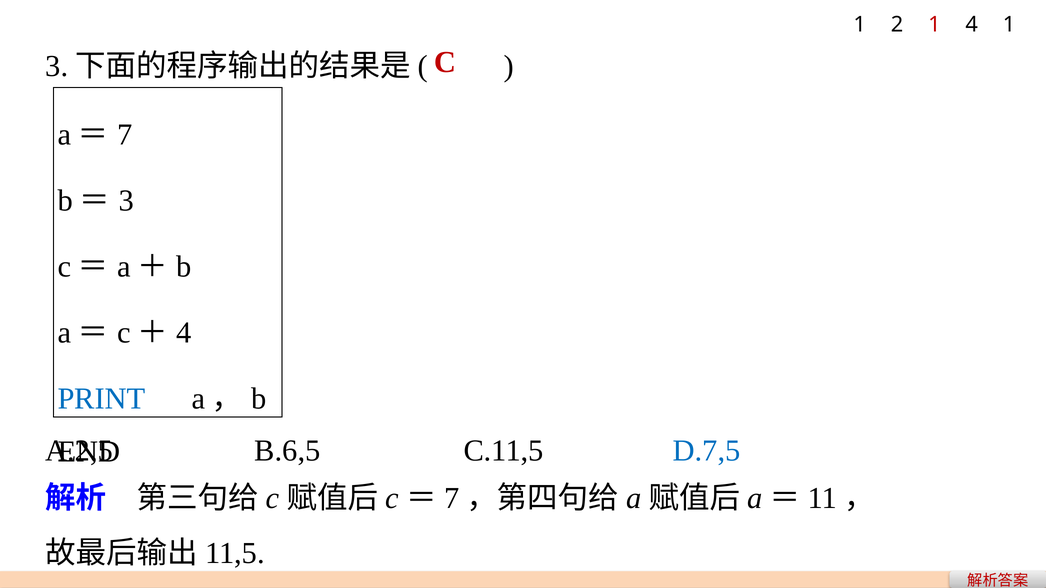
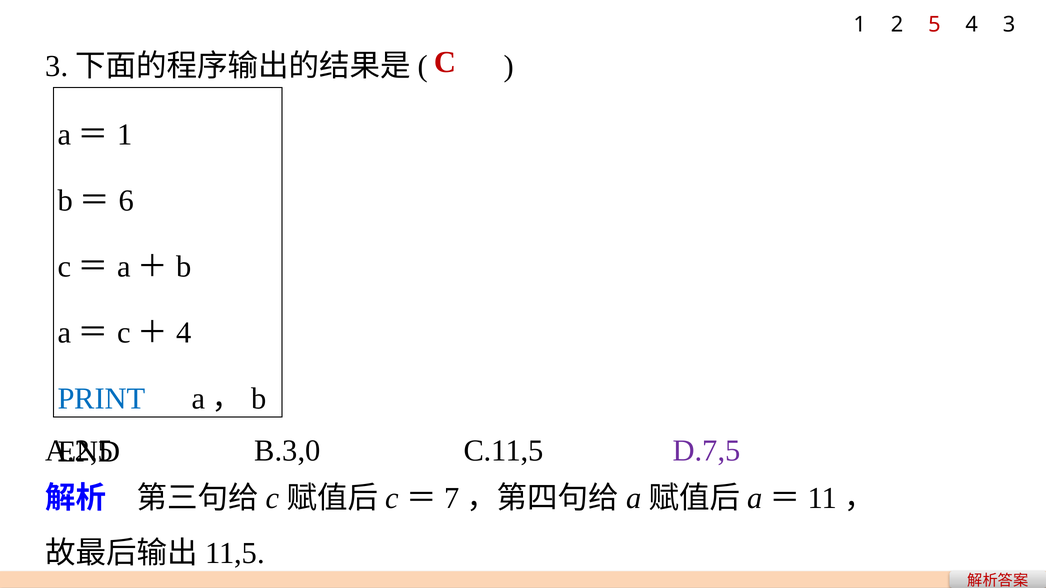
2 1: 1 -> 5
4 1: 1 -> 3
7 at (125, 135): 7 -> 1
3 at (126, 201): 3 -> 6
B.6,5: B.6,5 -> B.3,0
D.7,5 colour: blue -> purple
